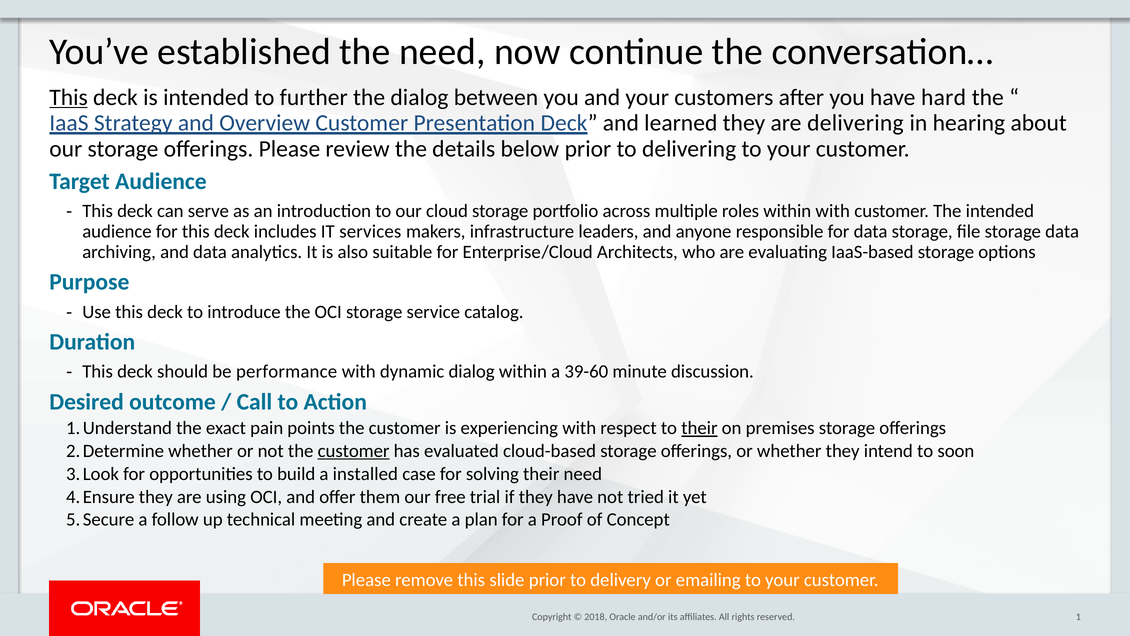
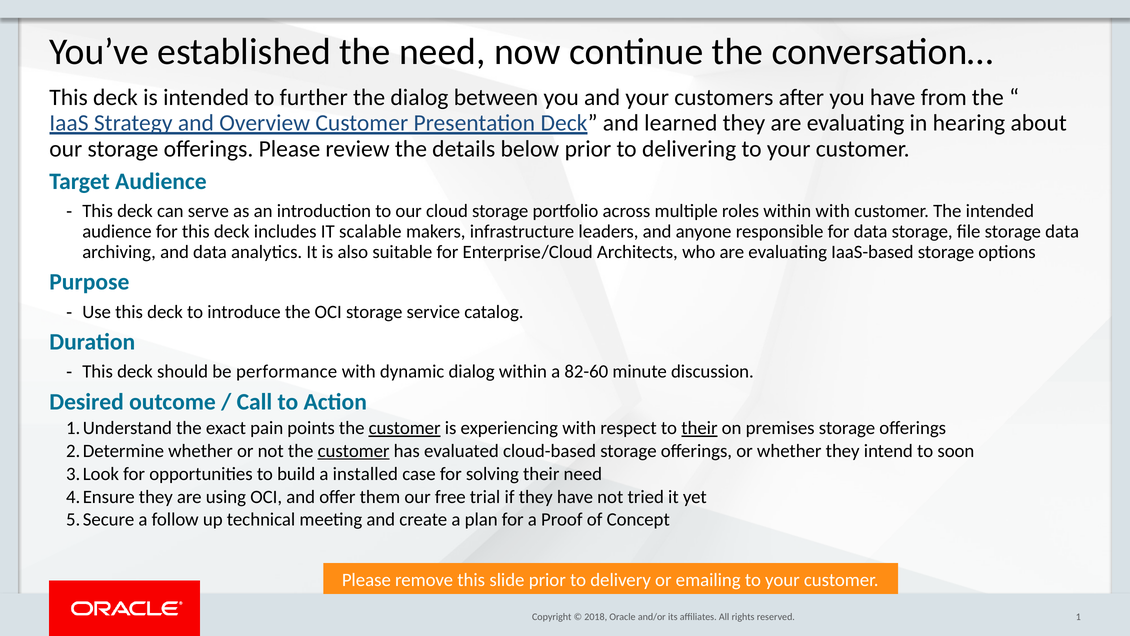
This at (69, 97) underline: present -> none
hard: hard -> from
they are delivering: delivering -> evaluating
services: services -> scalable
39-60: 39-60 -> 82-60
customer at (405, 428) underline: none -> present
